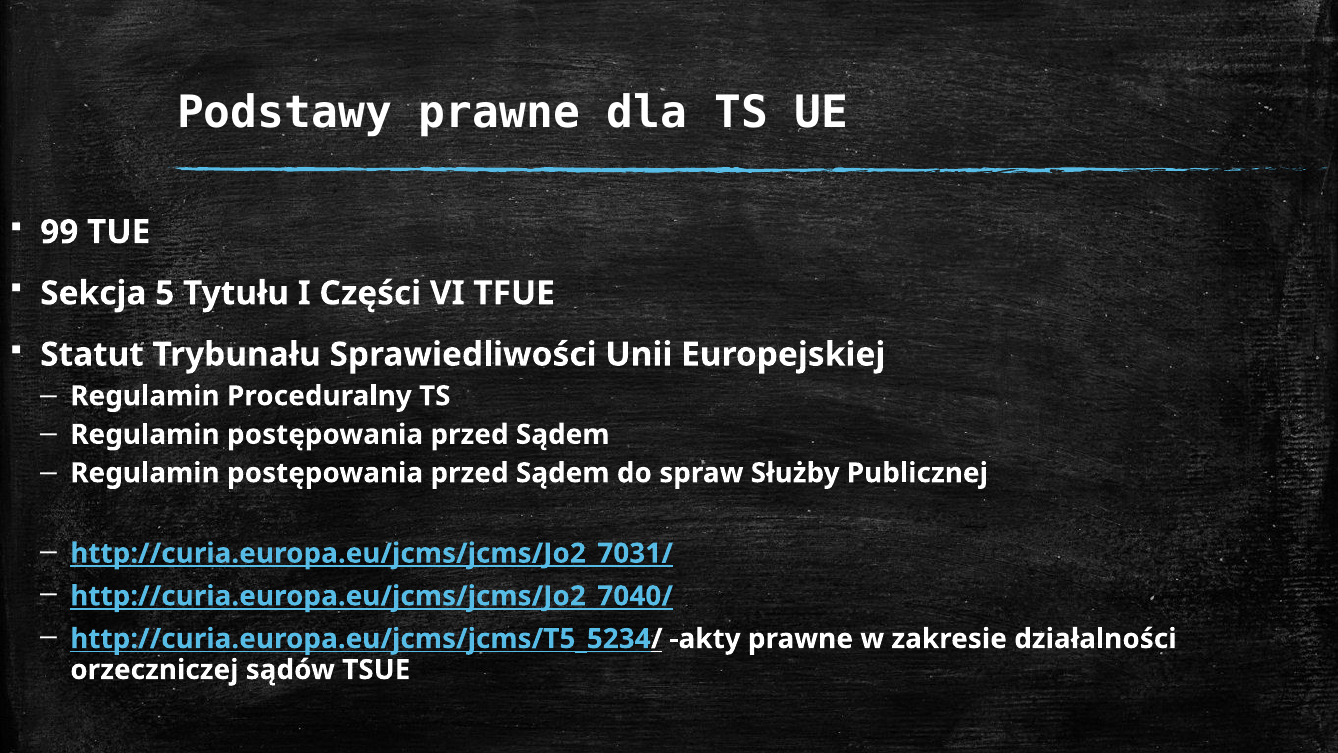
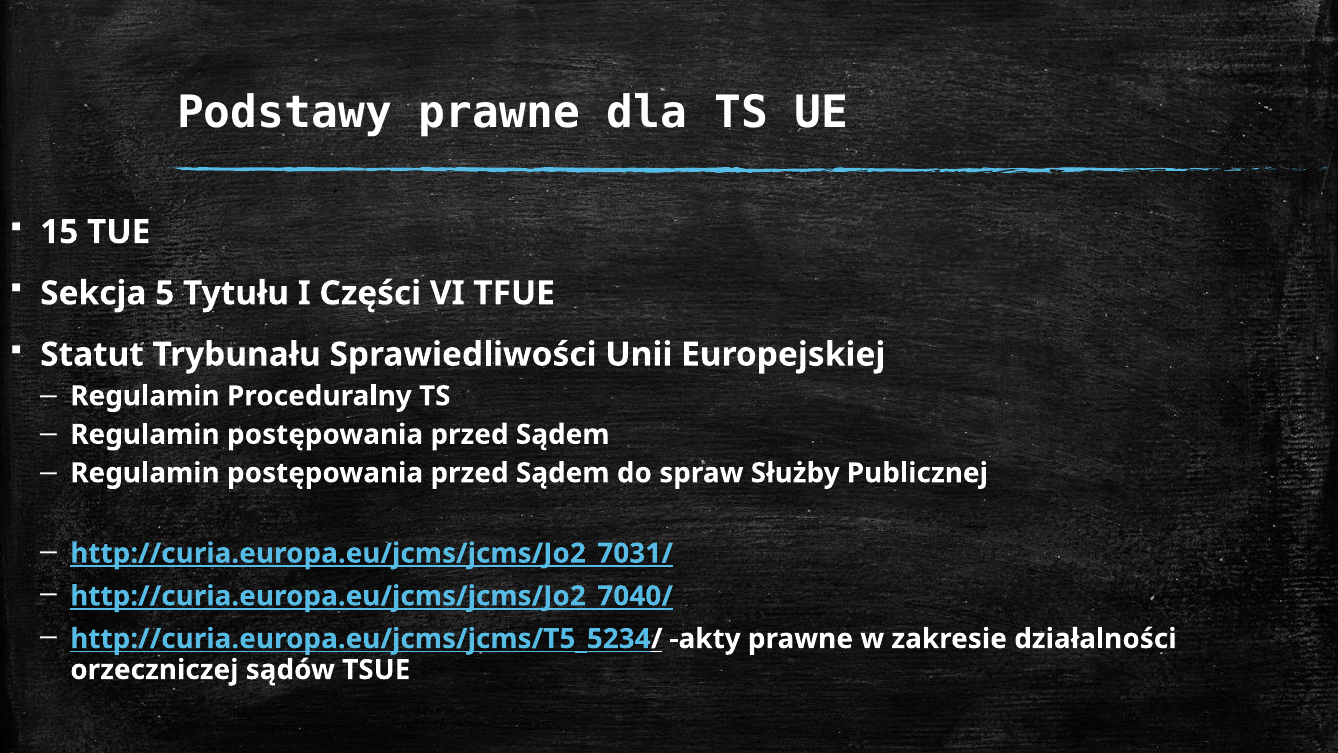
99: 99 -> 15
